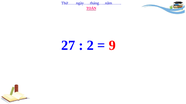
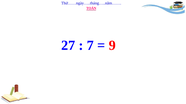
2: 2 -> 7
